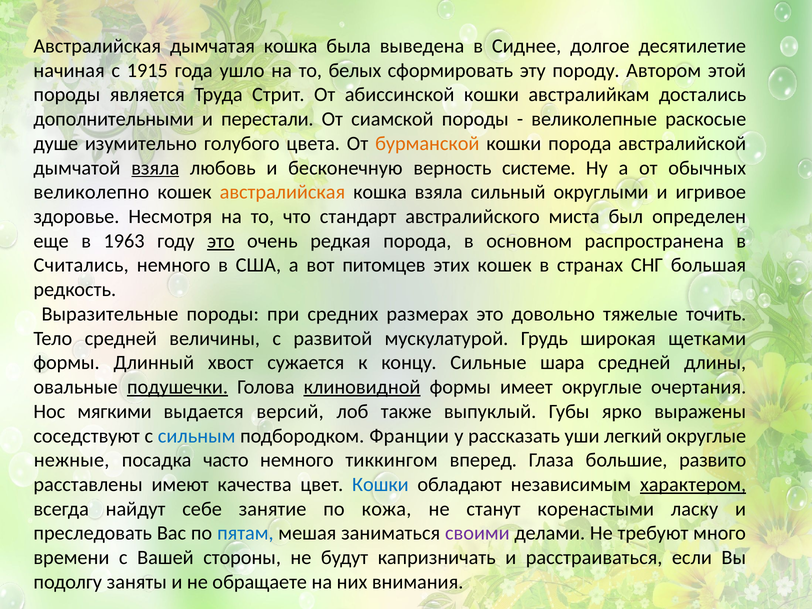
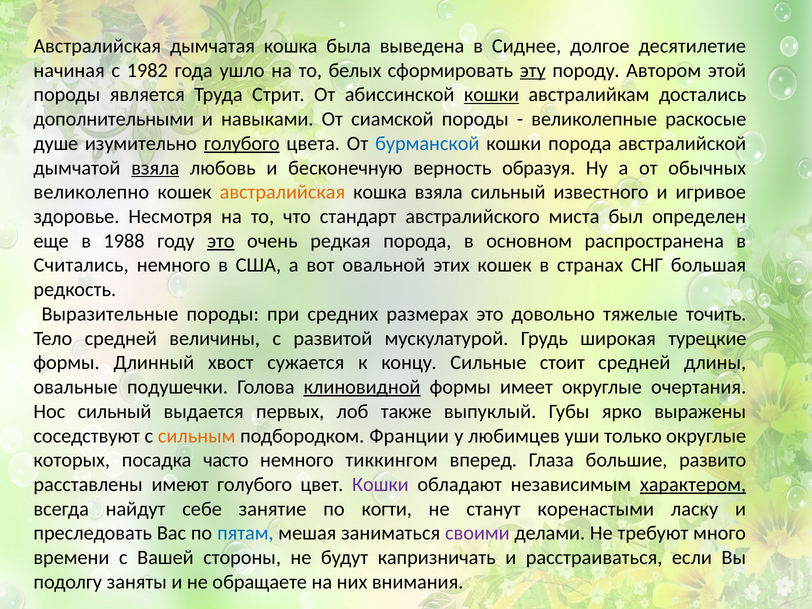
1915: 1915 -> 1982
эту underline: none -> present
кошки at (491, 95) underline: none -> present
перестали: перестали -> навыками
голубого at (242, 143) underline: none -> present
бурманской colour: orange -> blue
системе: системе -> образуя
округлыми: округлыми -> известного
1963: 1963 -> 1988
питомцев: питомцев -> овальной
щетками: щетками -> турецкие
шара: шара -> стоит
подушечки underline: present -> none
Нос мягкими: мягкими -> сильный
версий: версий -> первых
сильным colour: blue -> orange
рассказать: рассказать -> любимцев
легкий: легкий -> только
нежные: нежные -> которых
имеют качества: качества -> голубого
Кошки at (380, 485) colour: blue -> purple
кожа: кожа -> когти
